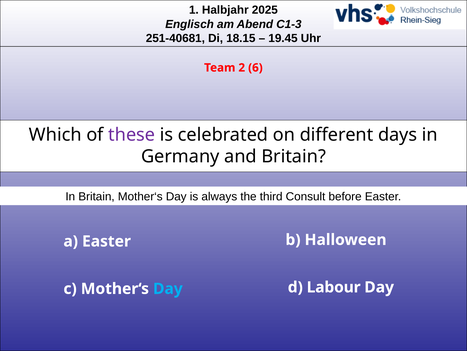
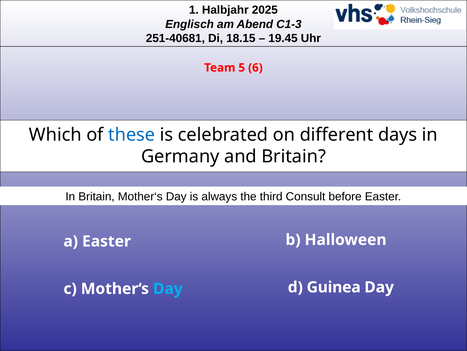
2: 2 -> 5
these colour: purple -> blue
Labour: Labour -> Guinea
